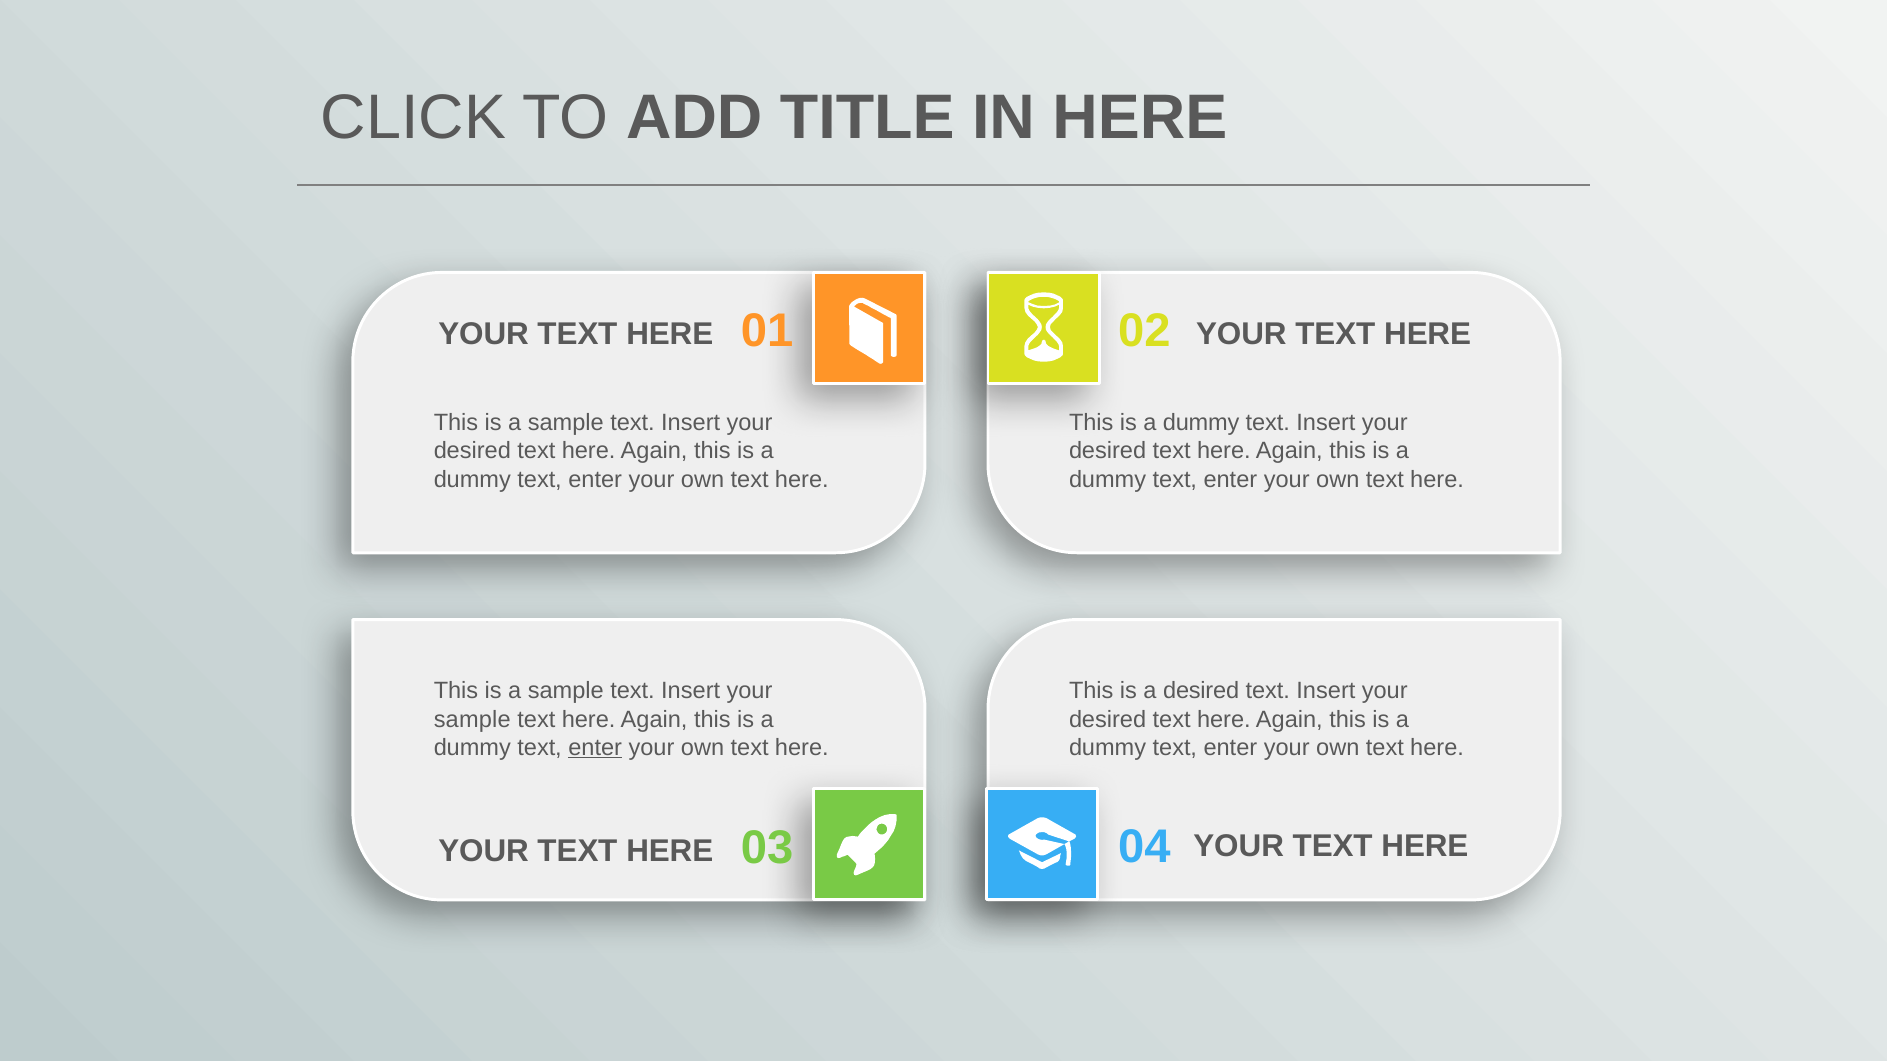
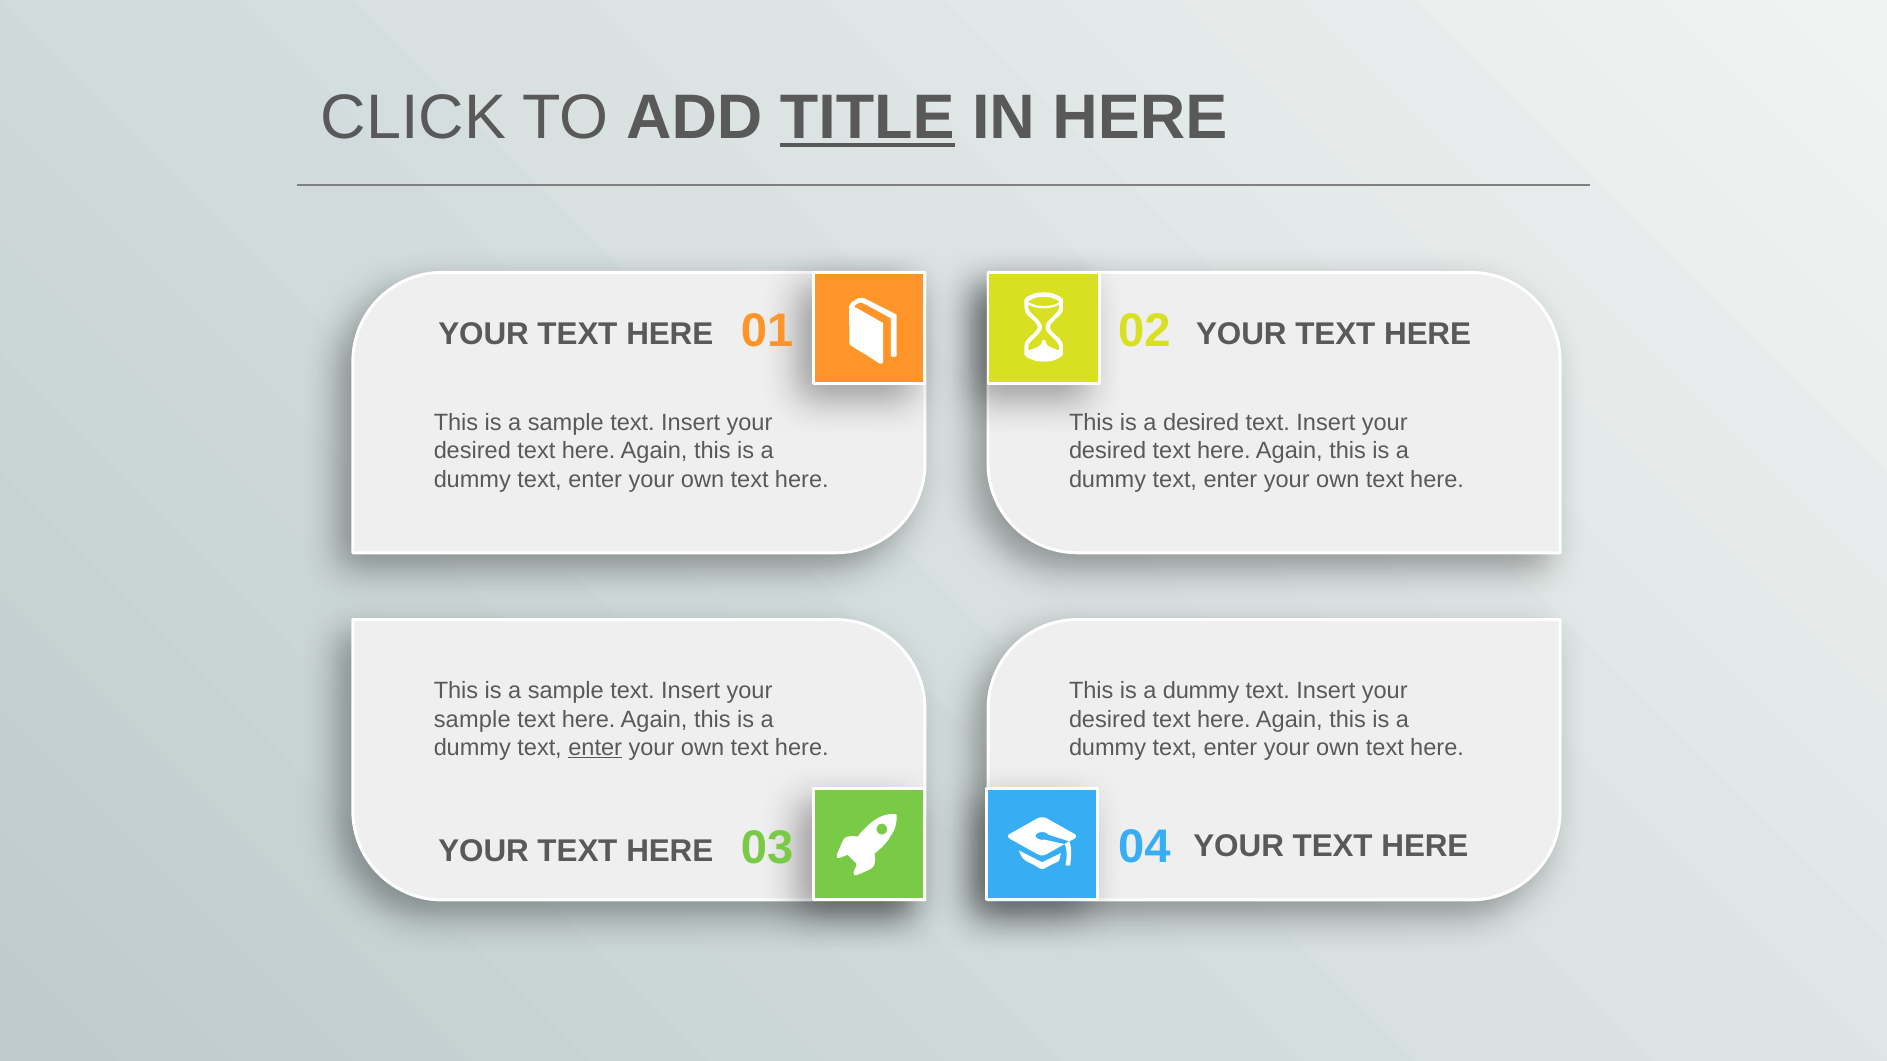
TITLE underline: none -> present
dummy at (1201, 423): dummy -> desired
desired at (1201, 691): desired -> dummy
